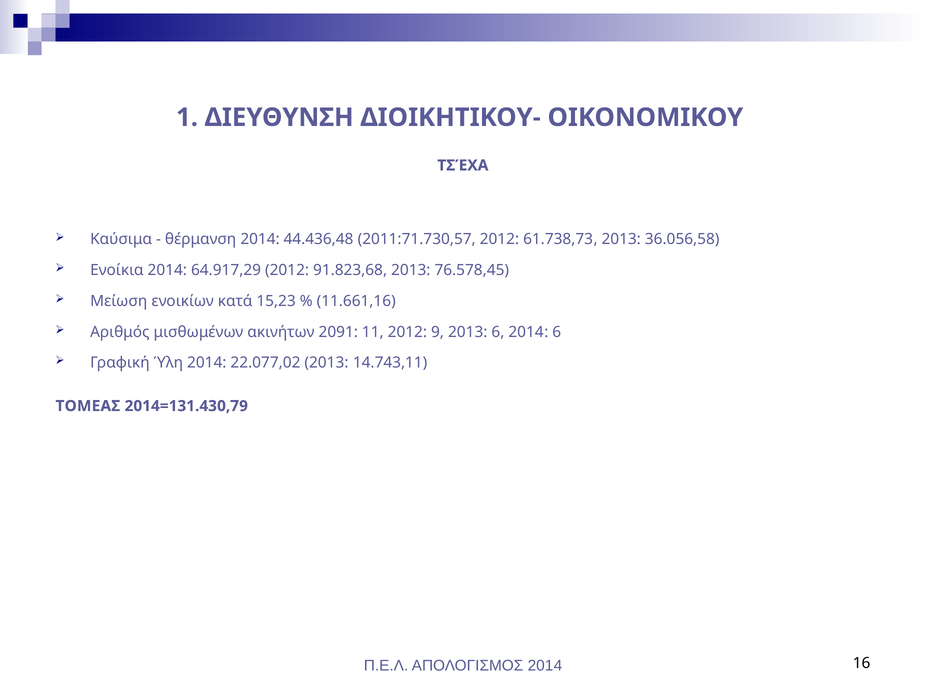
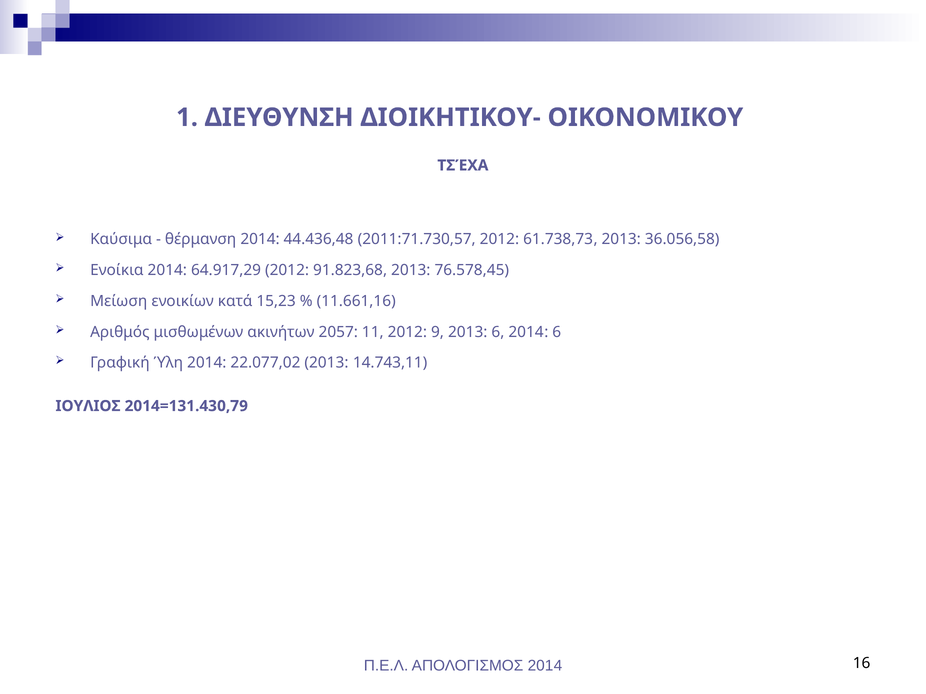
2091: 2091 -> 2057
ΤΟΜΕΑΣ: ΤΟΜΕΑΣ -> ΙΟΥΛΙΟΣ
